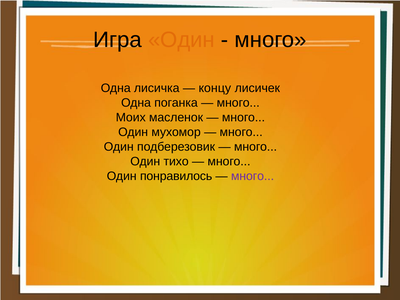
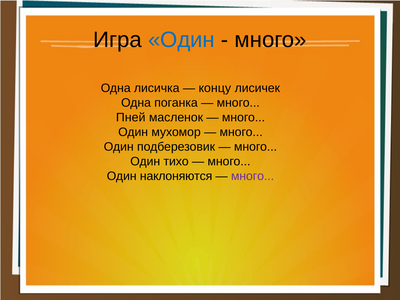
Один at (181, 40) colour: orange -> blue
Моих: Моих -> Пней
понравилось: понравилось -> наклоняются
